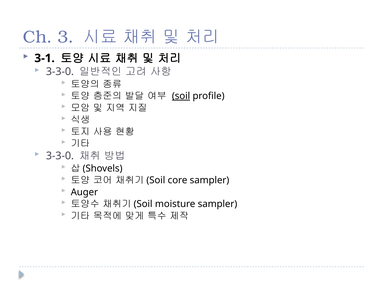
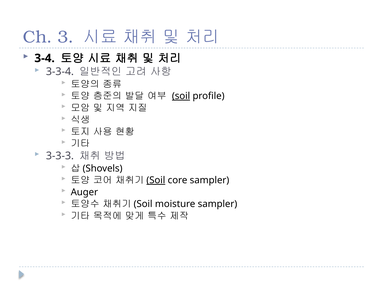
3-1: 3-1 -> 3-4
3-3-0 at (60, 72): 3-3-0 -> 3-3-4
3-3-0 at (60, 155): 3-3-0 -> 3-3-3
Soil at (156, 180) underline: none -> present
